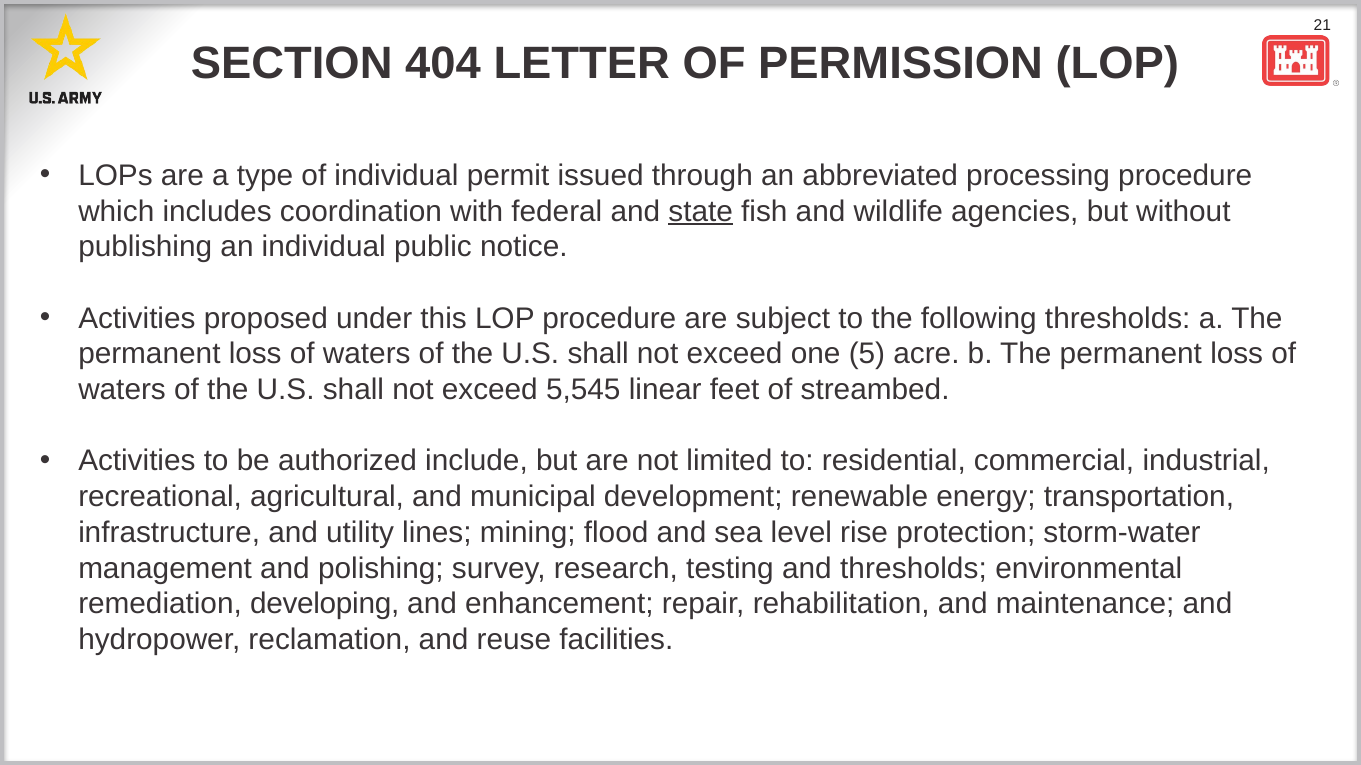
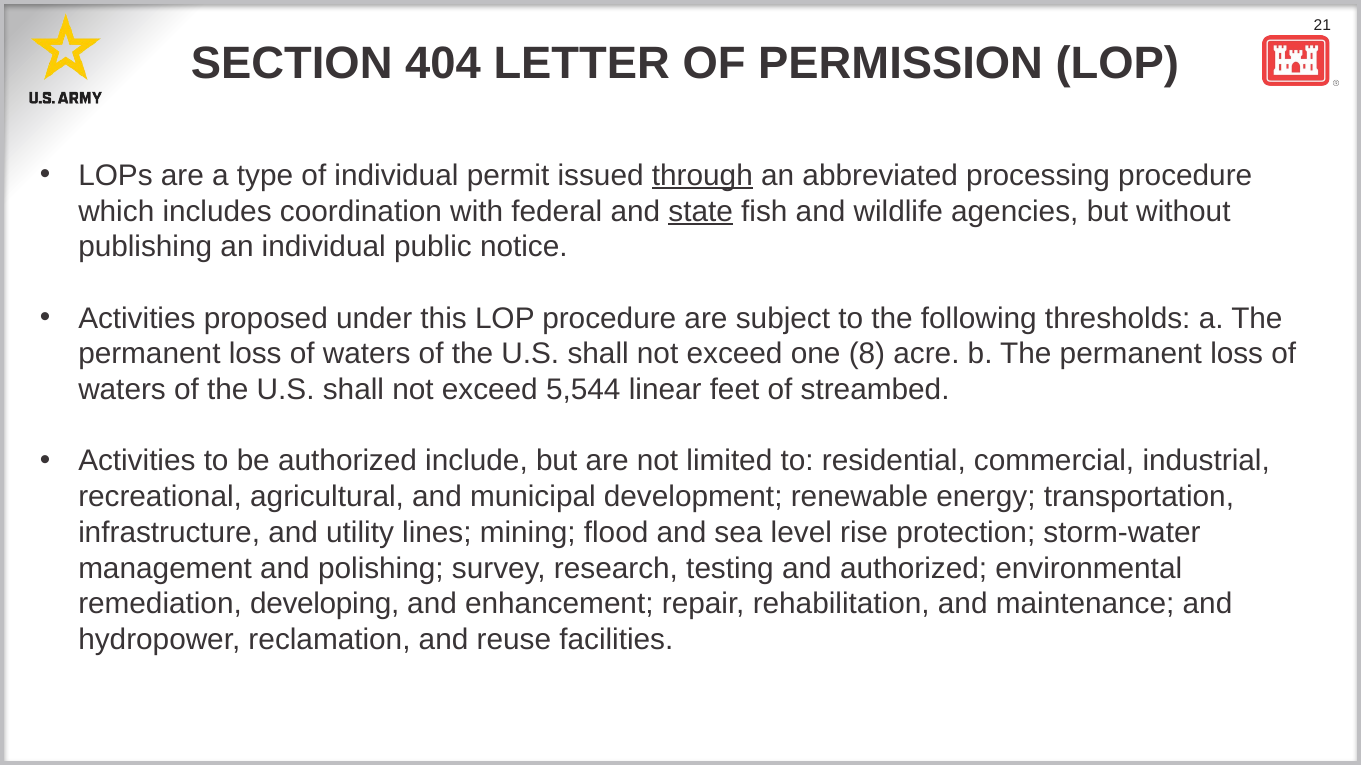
through underline: none -> present
5: 5 -> 8
5,545: 5,545 -> 5,544
and thresholds: thresholds -> authorized
